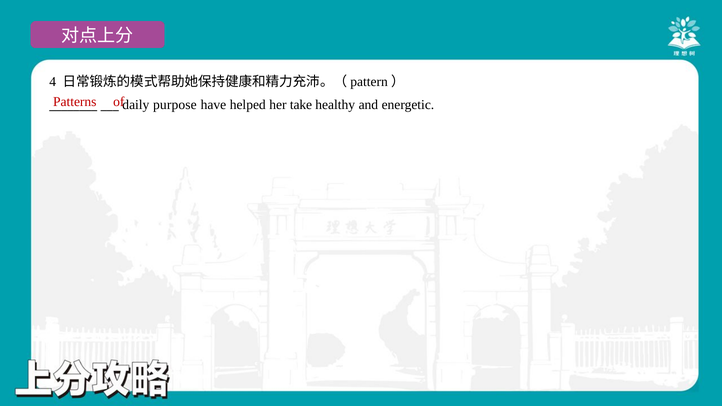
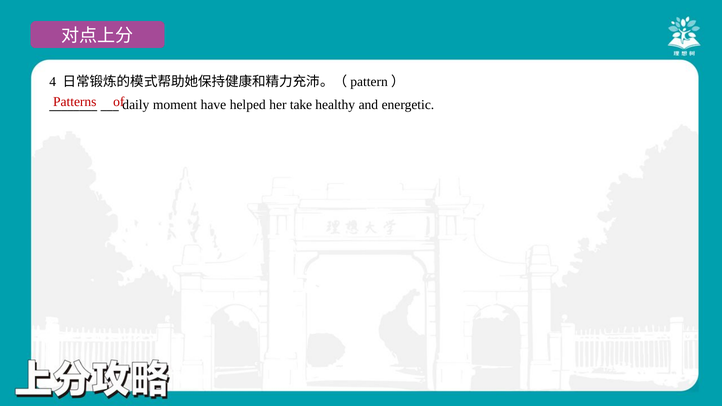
purpose: purpose -> moment
